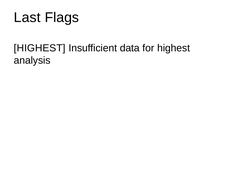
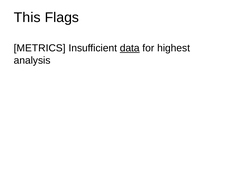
Last: Last -> This
HIGHEST at (40, 48): HIGHEST -> METRICS
data underline: none -> present
